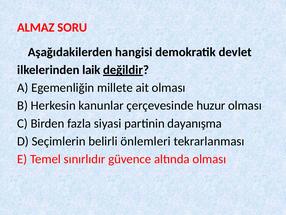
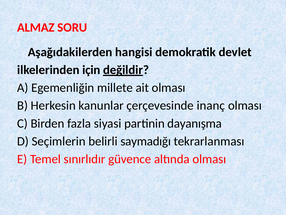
laik: laik -> için
huzur: huzur -> inanç
önlemleri: önlemleri -> saymadığı
